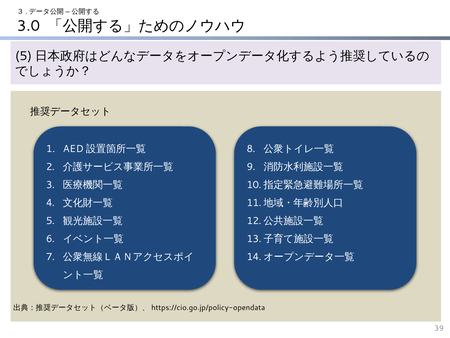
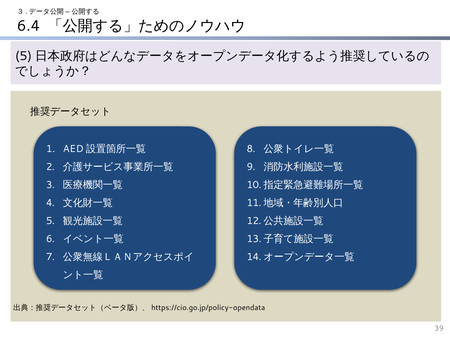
3.0: 3.0 -> 6.4
